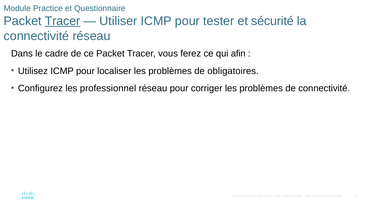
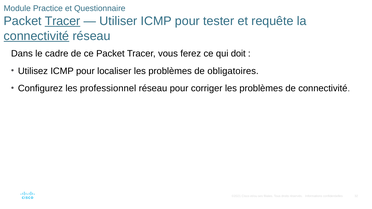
sécurité: sécurité -> requête
connectivité at (36, 36) underline: none -> present
afin: afin -> doit
